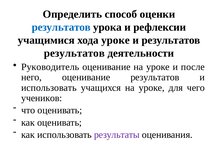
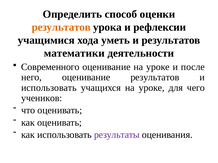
результатов at (61, 27) colour: blue -> orange
хода уроке: уроке -> уметь
результатов at (74, 53): результатов -> математики
Руководитель: Руководитель -> Современного
